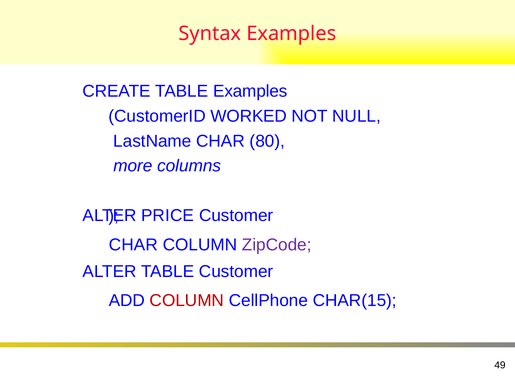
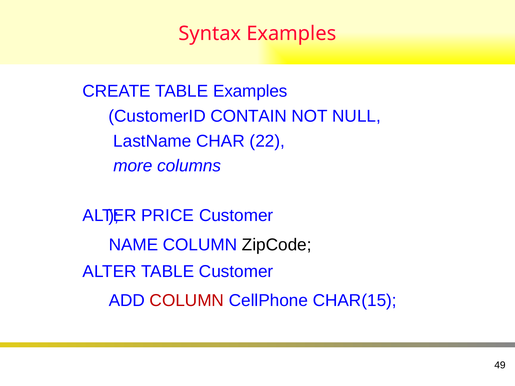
WORKED: WORKED -> CONTAIN
80: 80 -> 22
CHAR at (133, 245): CHAR -> NAME
ZipCode colour: purple -> black
